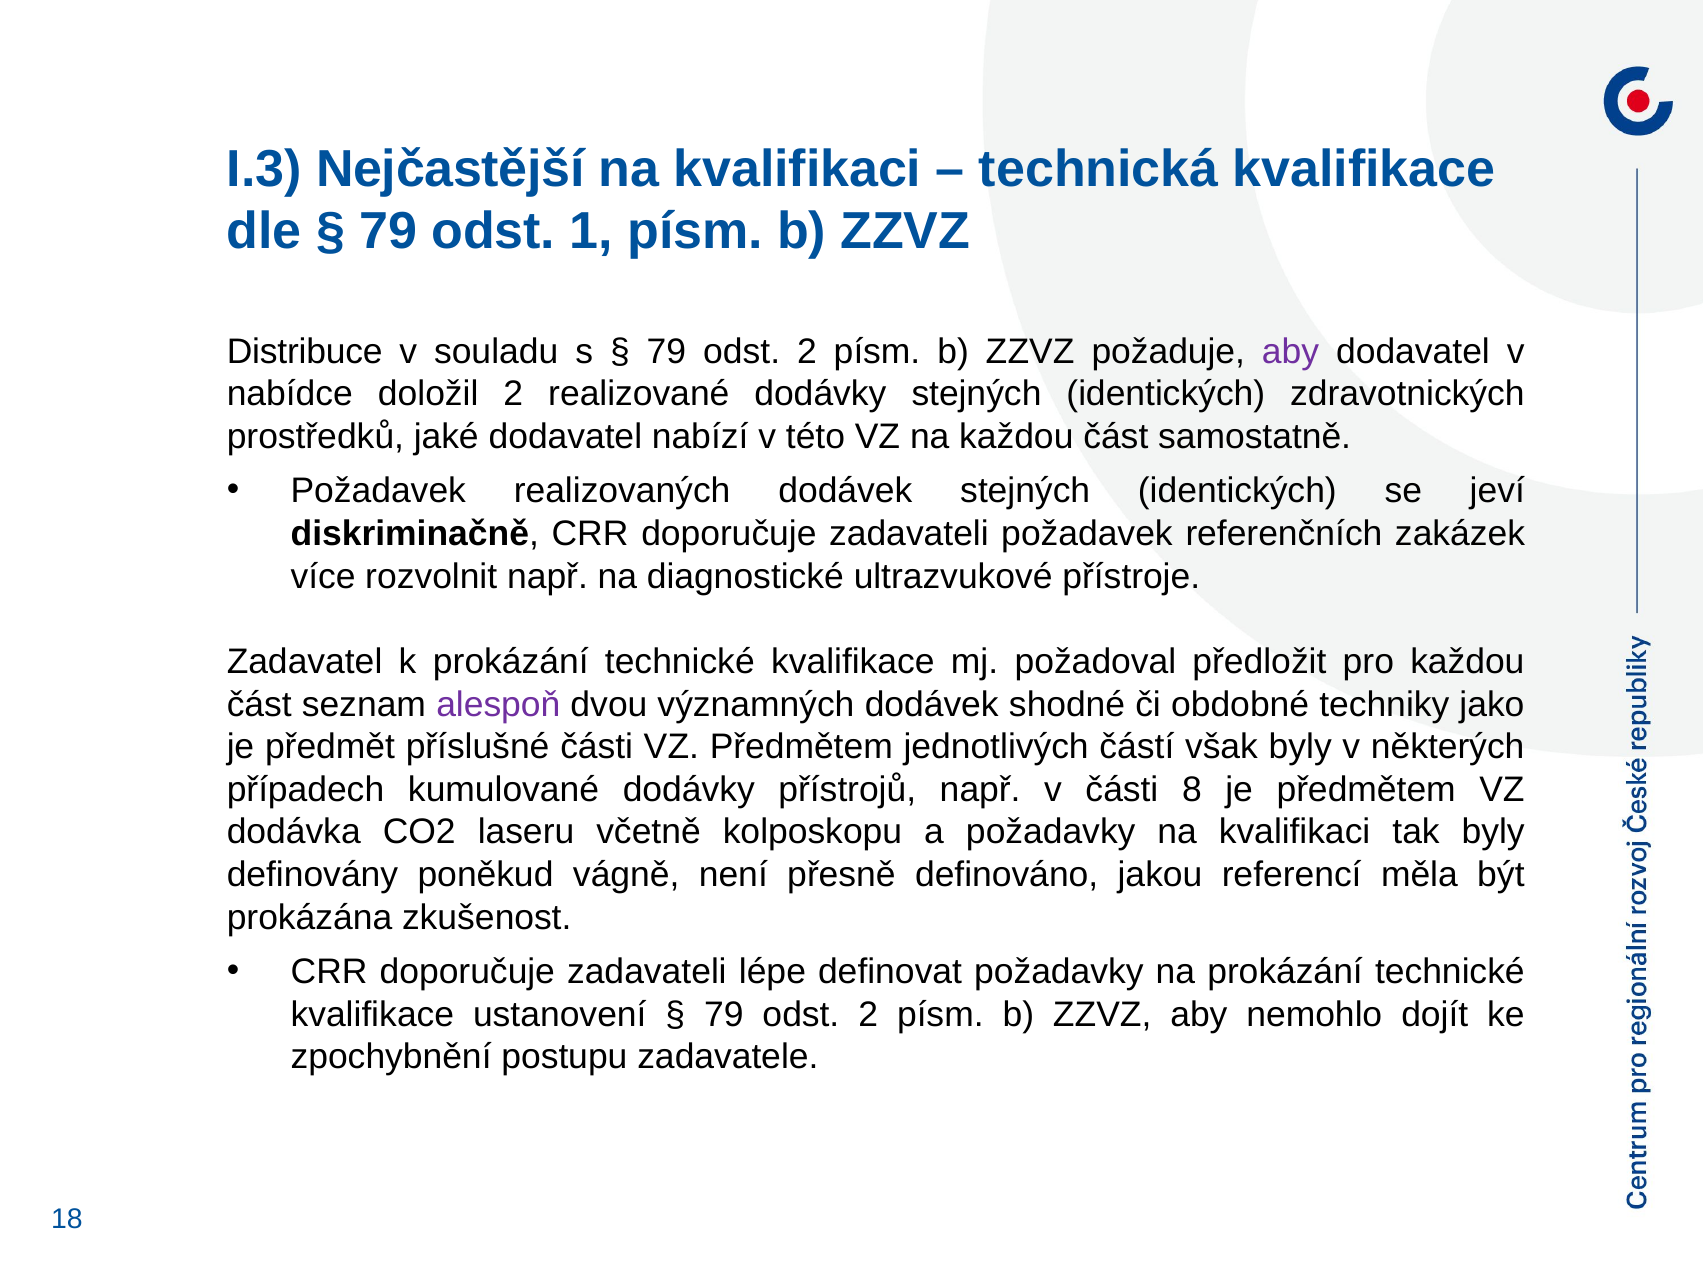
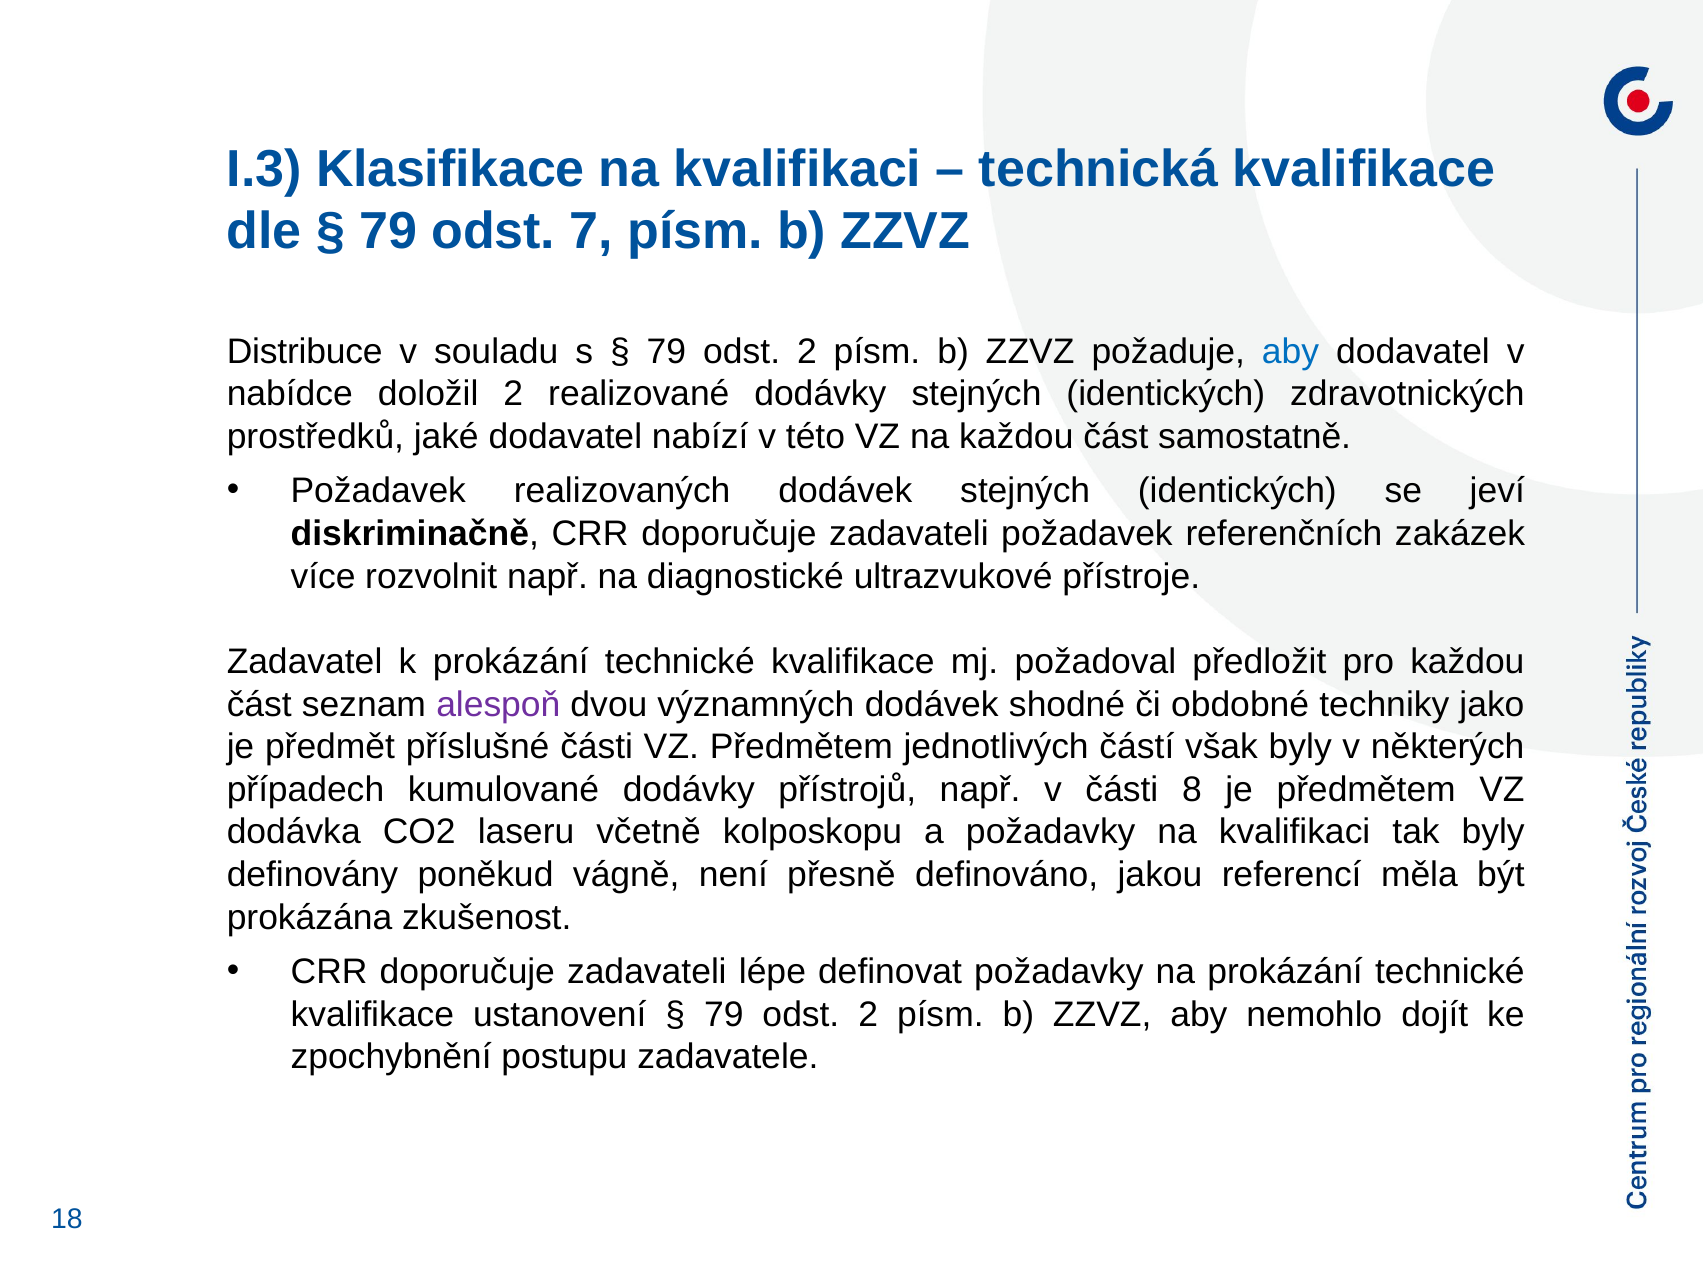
Nejčastější: Nejčastější -> Klasifikace
1: 1 -> 7
aby at (1290, 352) colour: purple -> blue
